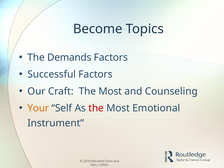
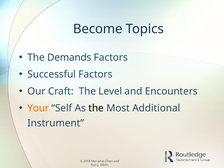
Craft The Most: Most -> Level
Counseling: Counseling -> Encounters
the at (96, 108) colour: red -> black
Emotional: Emotional -> Additional
